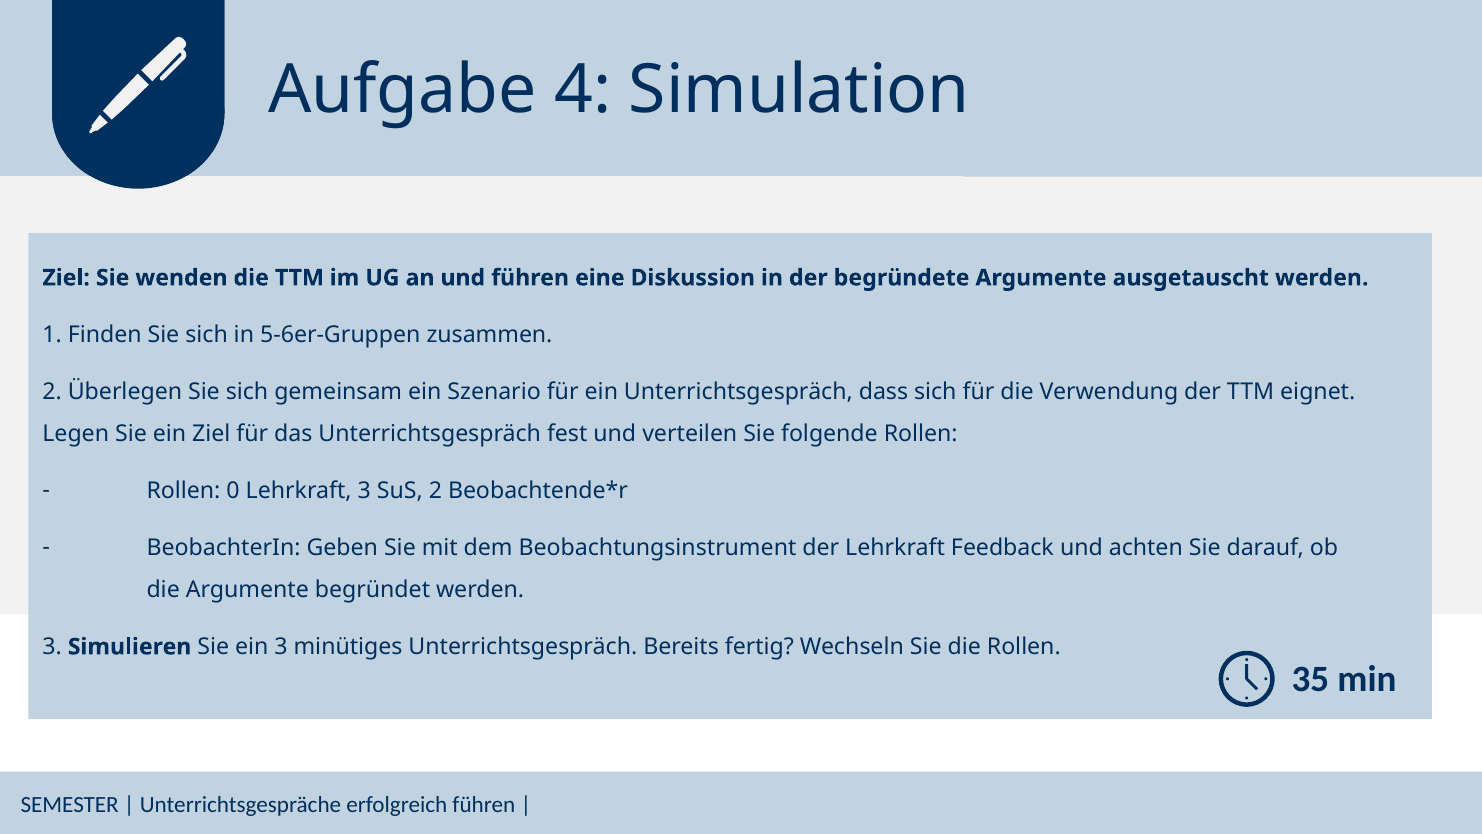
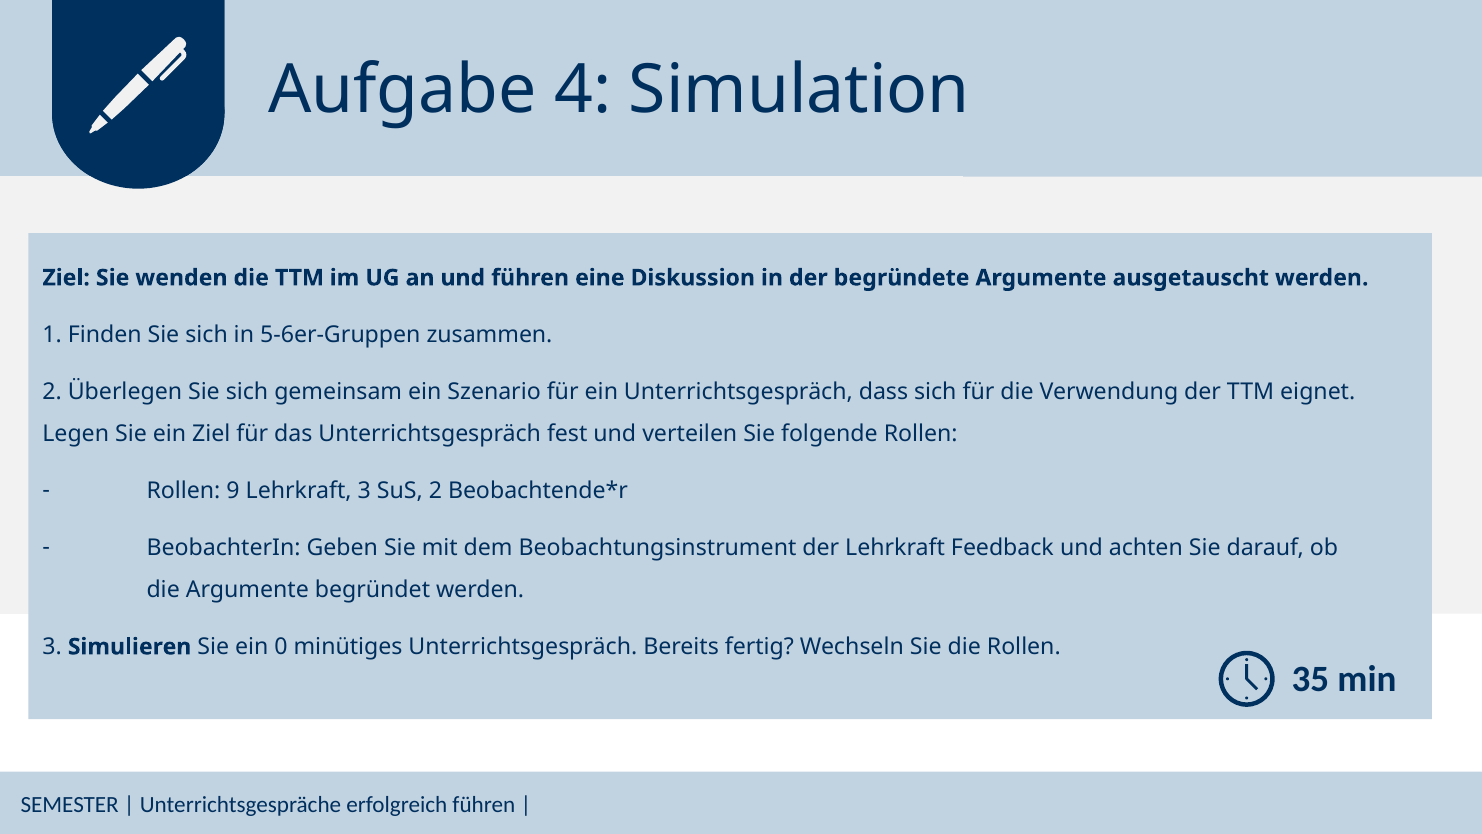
0: 0 -> 9
ein 3: 3 -> 0
